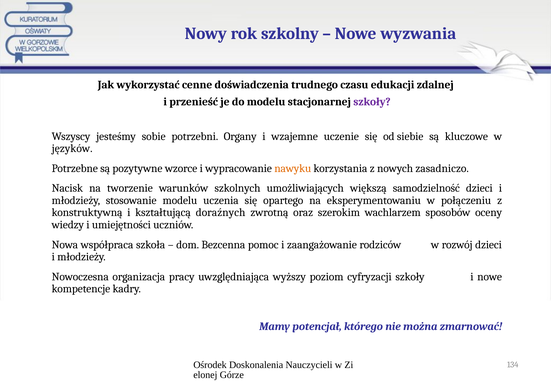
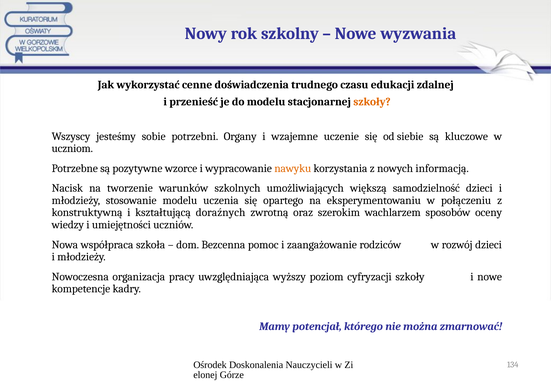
szkoły at (372, 102) colour: purple -> orange
języków: języków -> uczniom
zasadniczo: zasadniczo -> informacją
